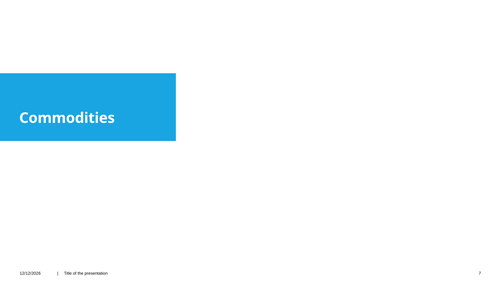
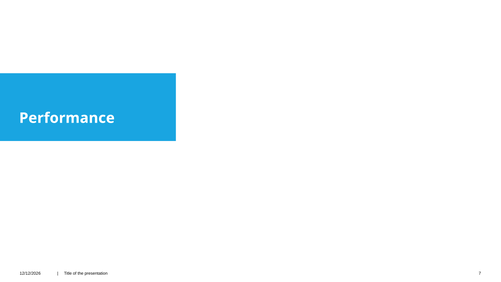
Commodities: Commodities -> Performance
